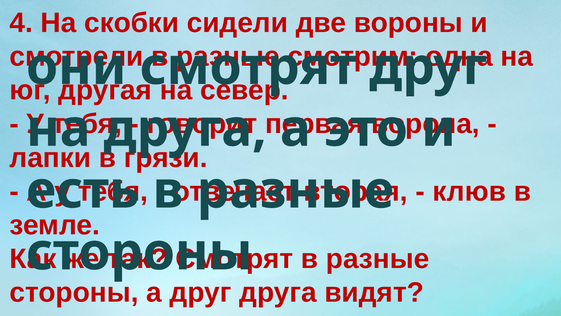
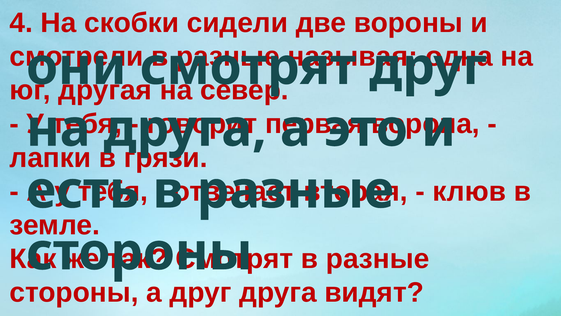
смотрим: смотрим -> называя
